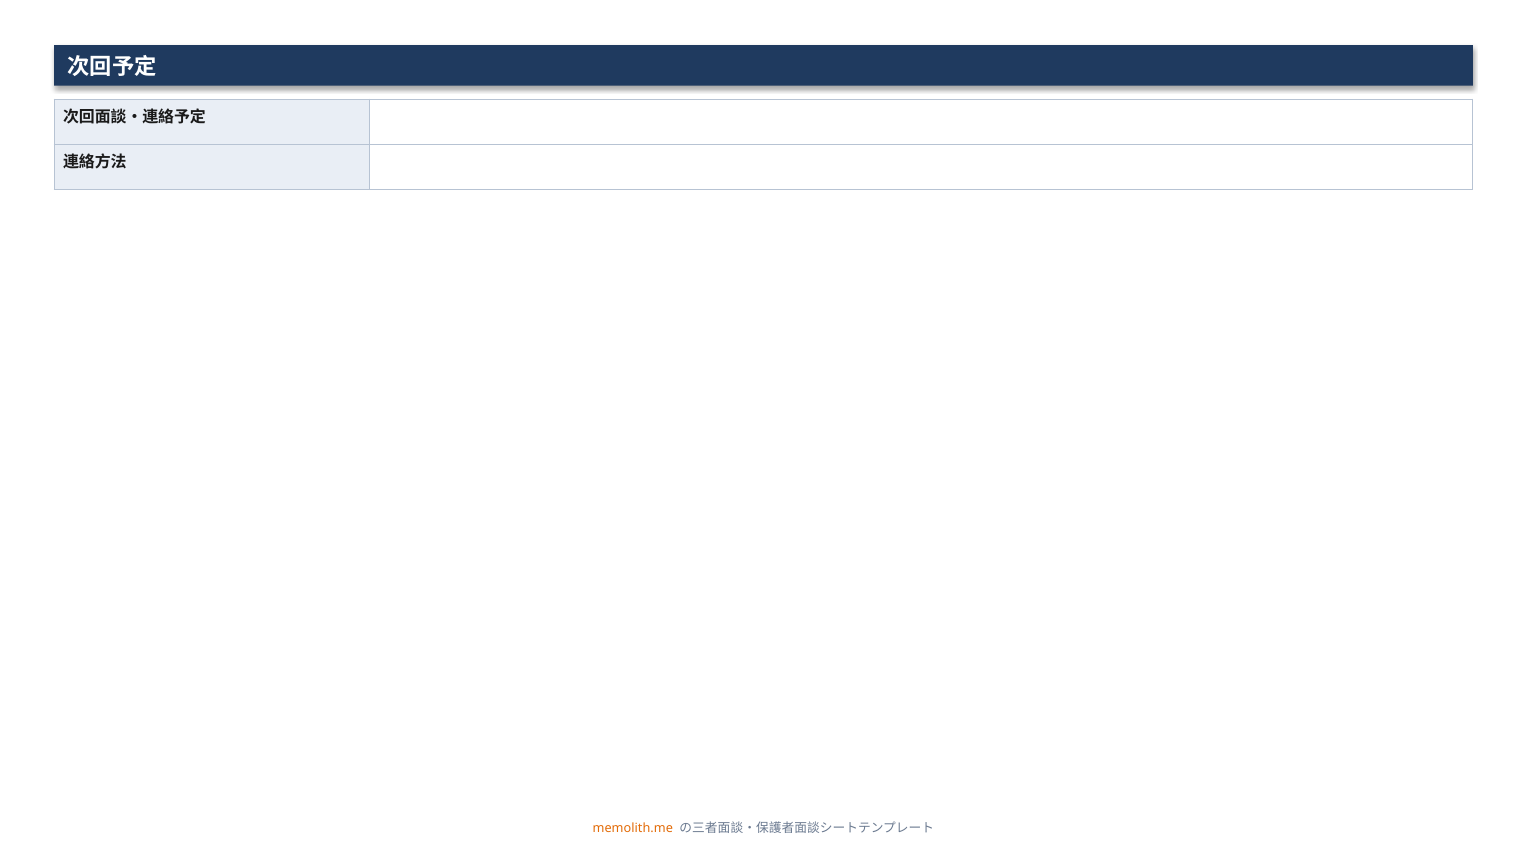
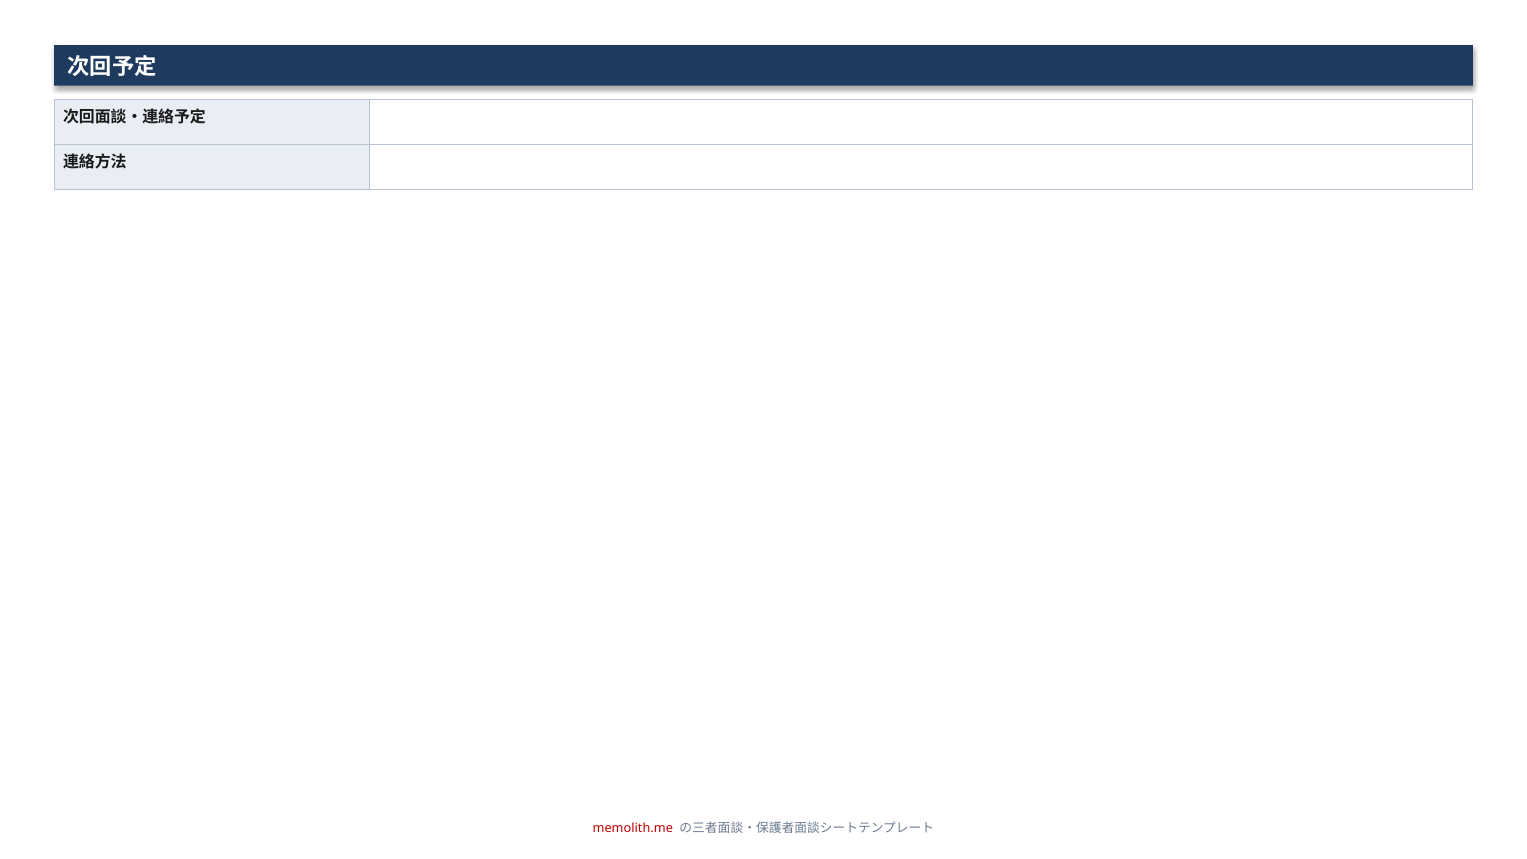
memolith.me colour: orange -> red
